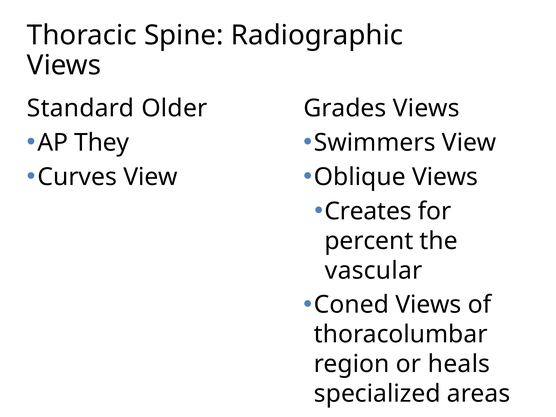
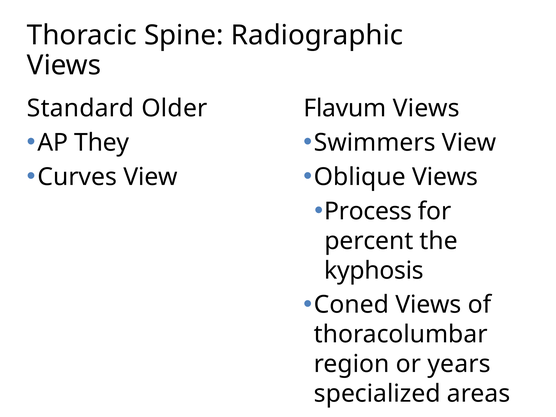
Grades: Grades -> Flavum
Creates: Creates -> Process
vascular: vascular -> kyphosis
heals: heals -> years
